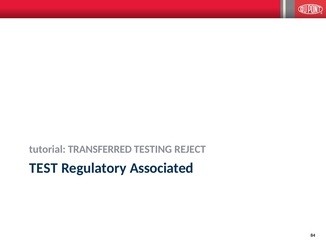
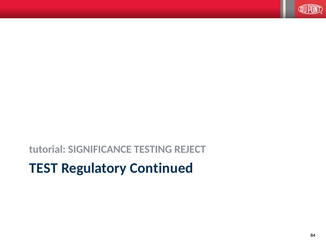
TRANSFERRED: TRANSFERRED -> SIGNIFICANCE
Associated: Associated -> Continued
